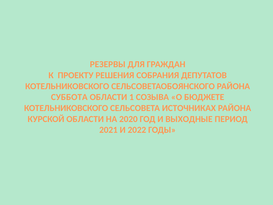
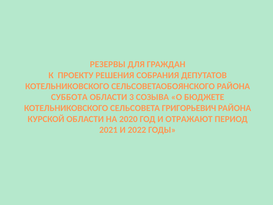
1: 1 -> 3
ИСТОЧНИКАХ: ИСТОЧНИКАХ -> ГРИГОРЬЕВИЧ
ВЫХОДНЫЕ: ВЫХОДНЫЕ -> ОТРАЖАЮТ
